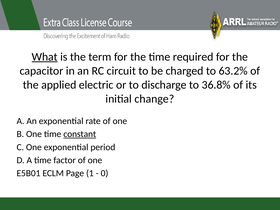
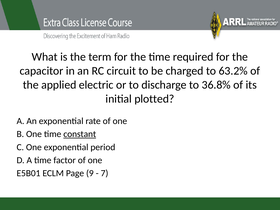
What underline: present -> none
change: change -> plotted
1: 1 -> 9
0: 0 -> 7
